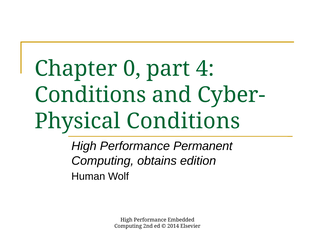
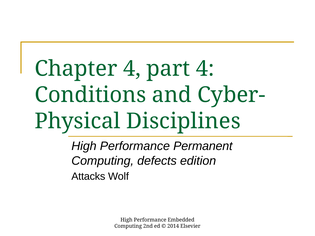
Chapter 0: 0 -> 4
Conditions at (183, 121): Conditions -> Disciplines
obtains: obtains -> defects
Human: Human -> Attacks
